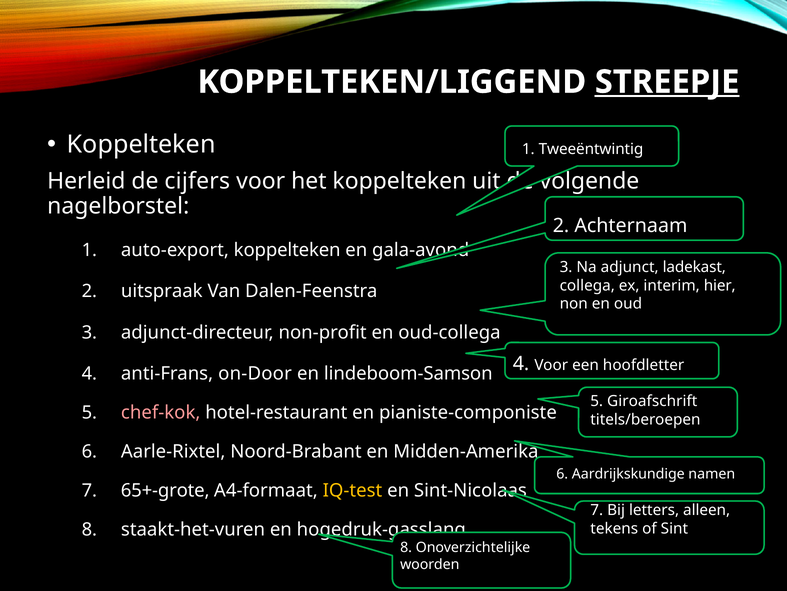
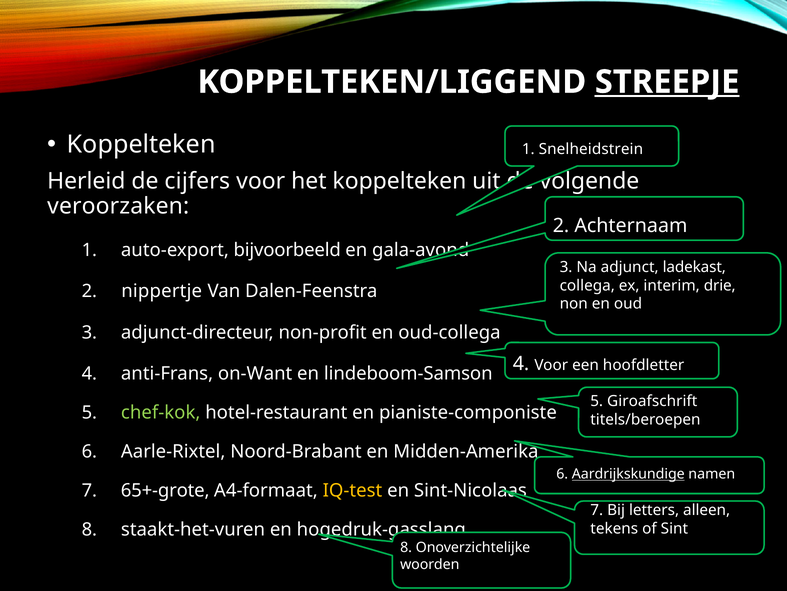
Tweeëntwintig: Tweeëntwintig -> Snelheidstrein
nagelborstel: nagelborstel -> veroorzaken
auto-export koppelteken: koppelteken -> bijvoorbeeld
hier: hier -> drie
uitspraak: uitspraak -> nippertje
on-Door: on-Door -> on-Want
chef-kok colour: pink -> light green
Aardrijkskundige underline: none -> present
